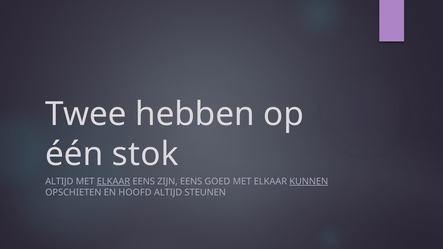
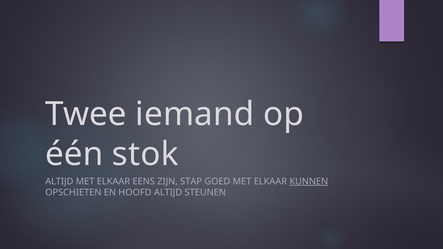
hebben: hebben -> iemand
ELKAAR at (113, 181) underline: present -> none
ZIJN EENS: EENS -> STAP
